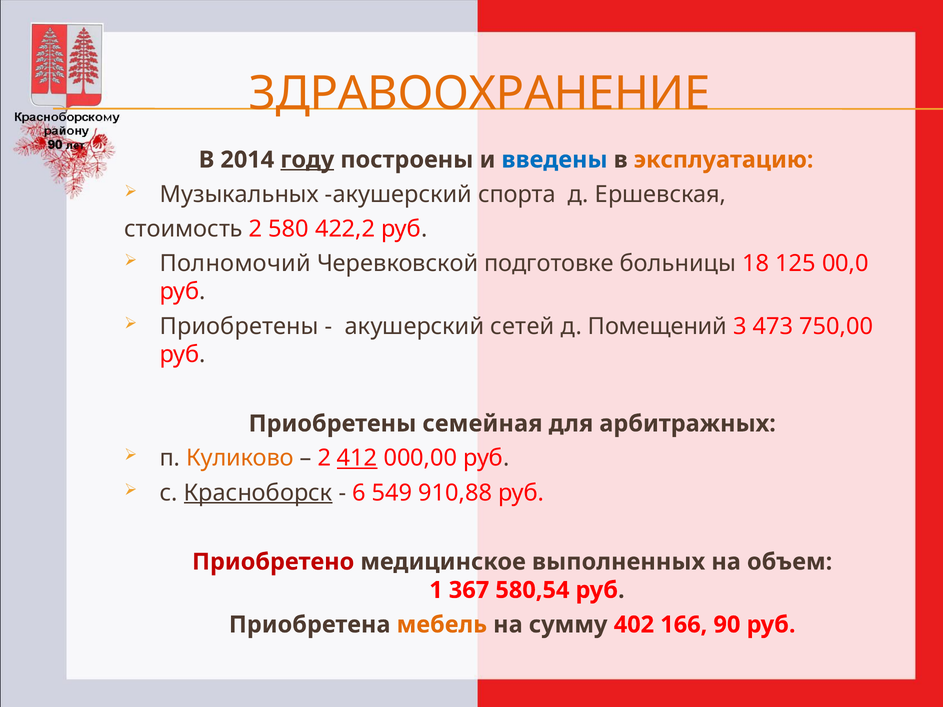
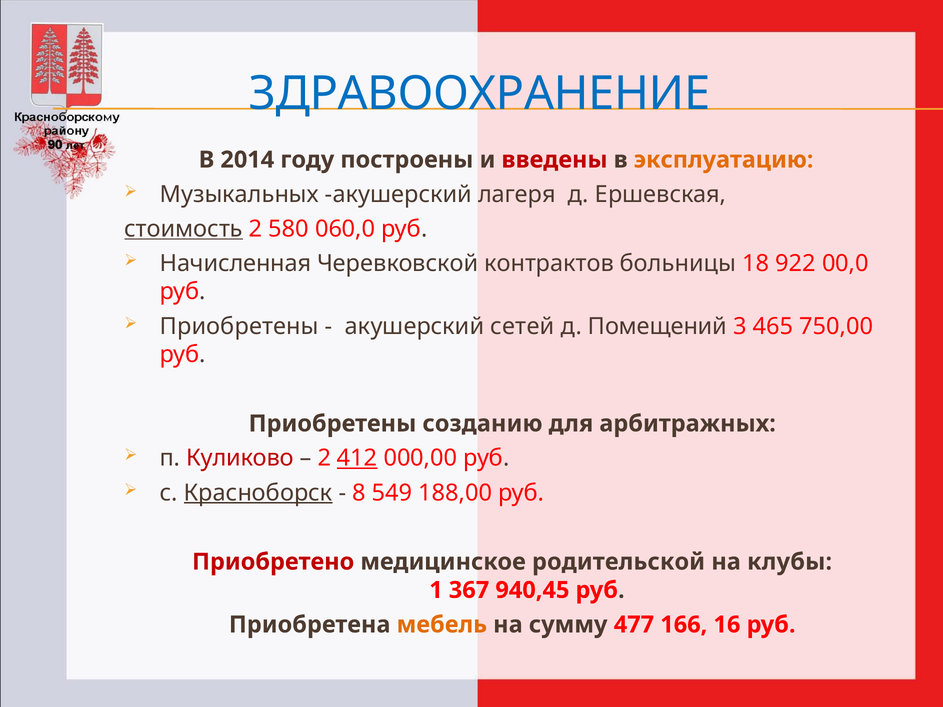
ЗДРАВООХРАНЕНИЕ colour: orange -> blue
году underline: present -> none
введены colour: blue -> red
спорта: спорта -> лагеря
стоимость underline: none -> present
422,2: 422,2 -> 060,0
Полномочий: Полномочий -> Начисленная
подготовке: подготовке -> контрактов
125: 125 -> 922
473: 473 -> 465
семейная: семейная -> созданию
Куликово colour: orange -> red
6: 6 -> 8
910,88: 910,88 -> 188,00
выполненных: выполненных -> родительской
объем: объем -> клубы
580,54: 580,54 -> 940,45
402: 402 -> 477
90: 90 -> 16
